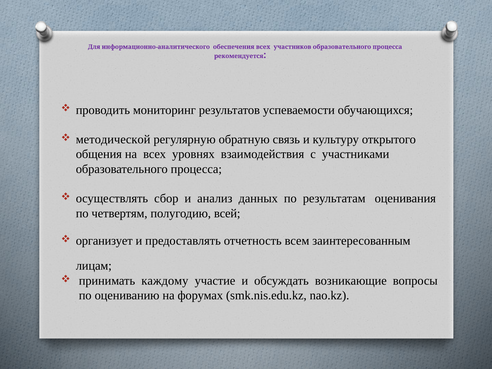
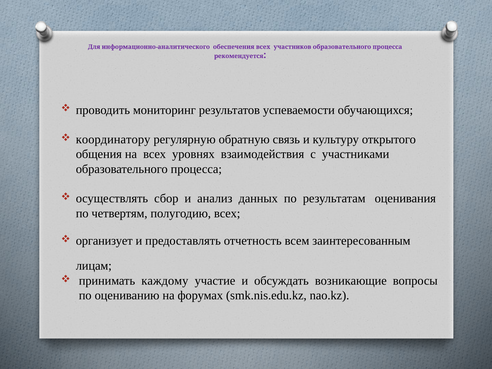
методической: методической -> координатору
полугодию всей: всей -> всех
